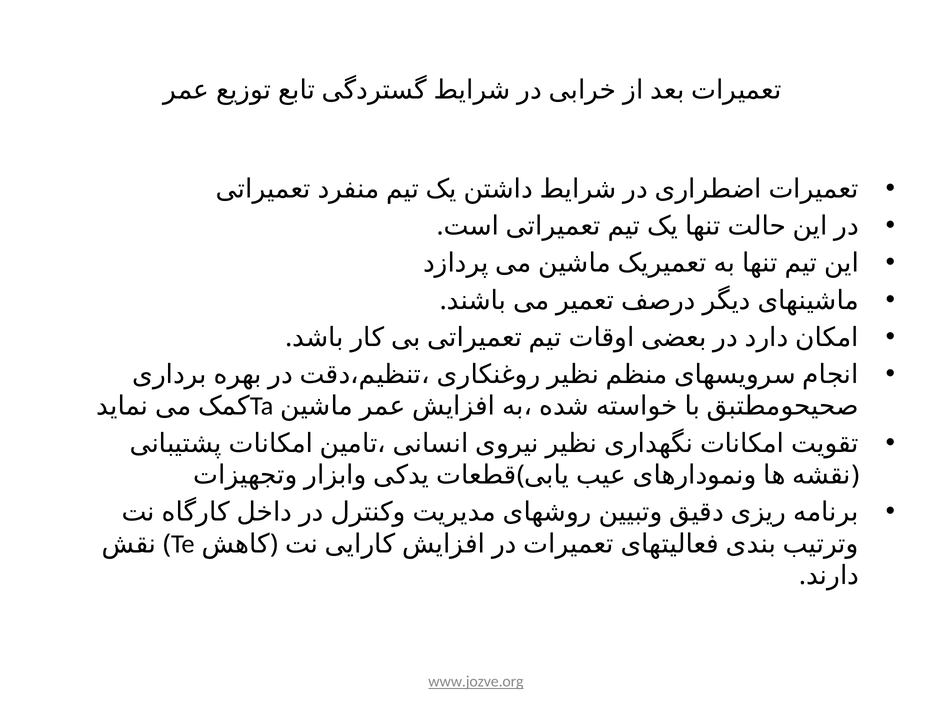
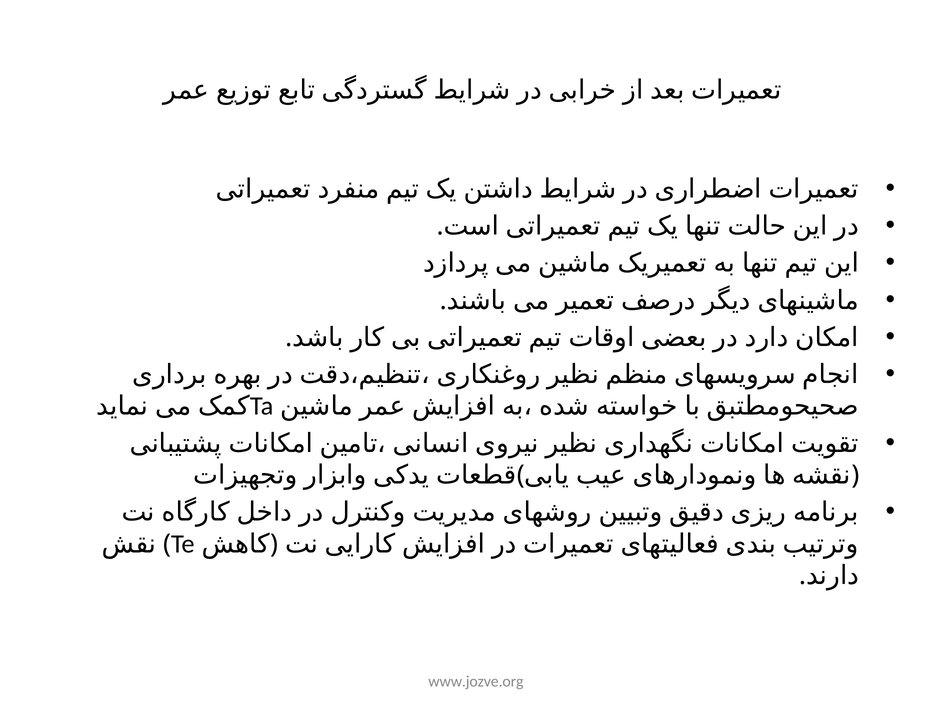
www.jozve.org underline: present -> none
